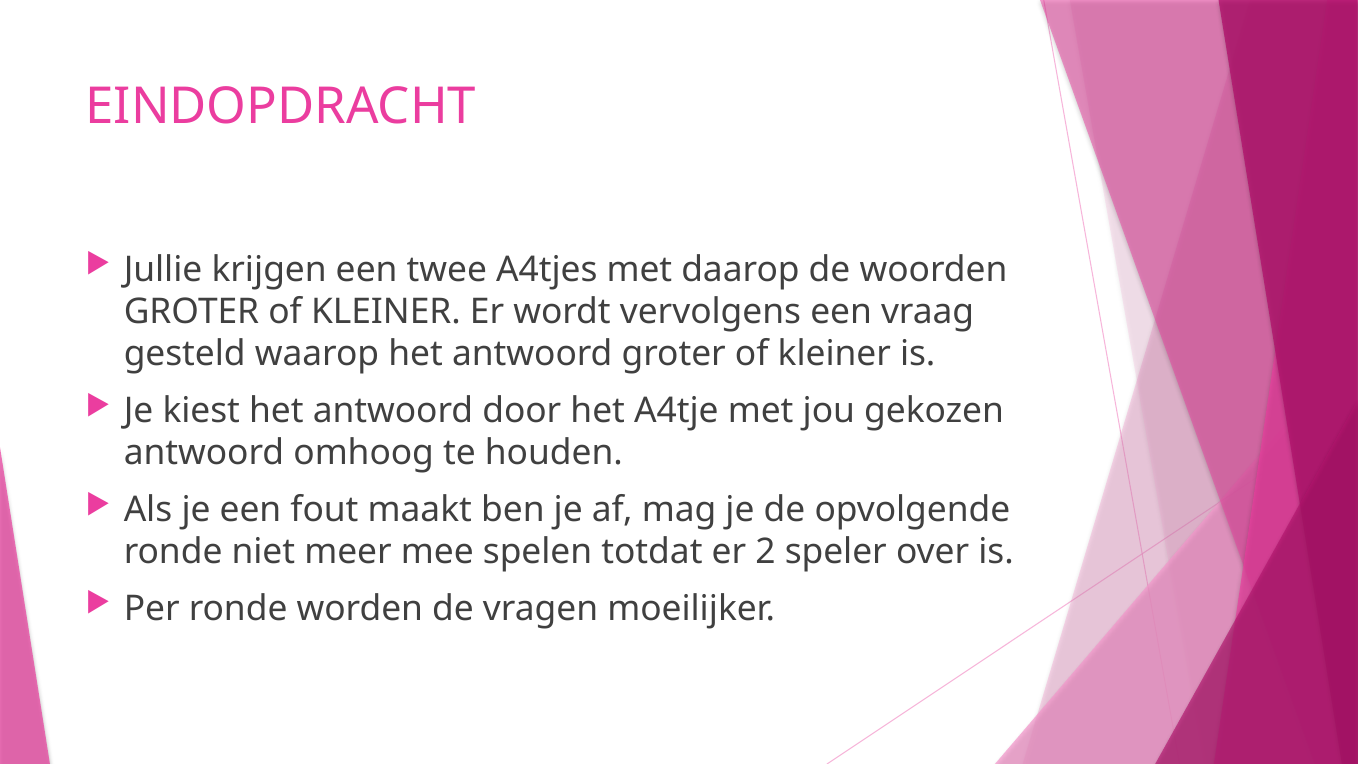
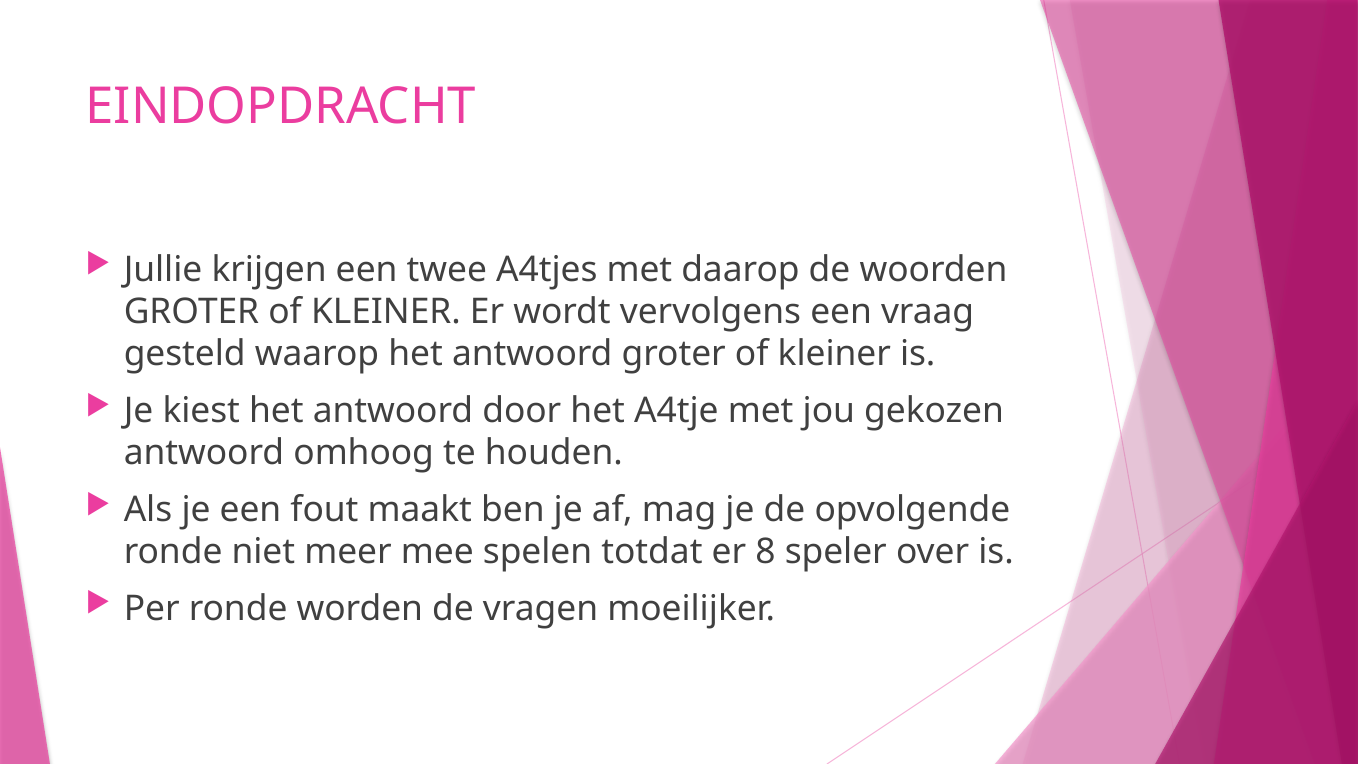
2: 2 -> 8
